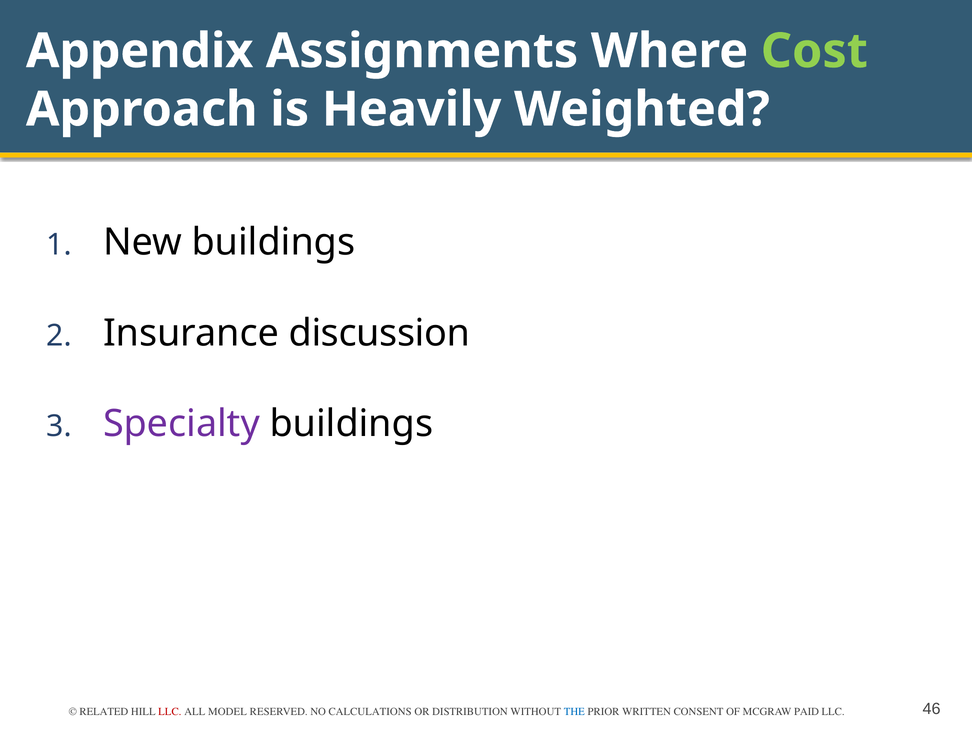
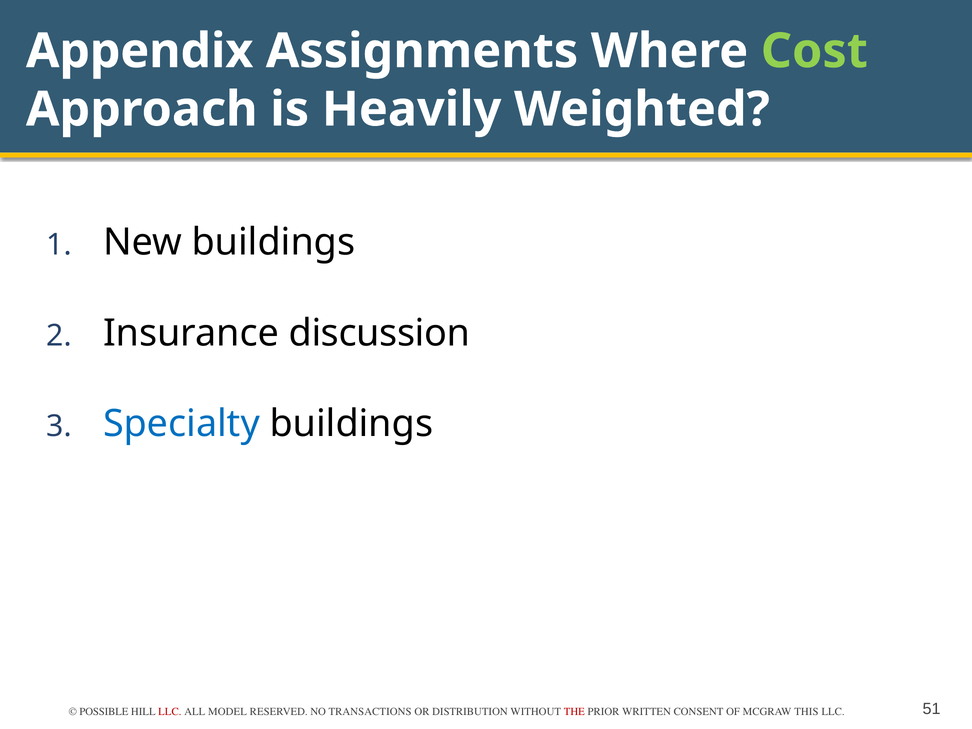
Specialty colour: purple -> blue
RELATED: RELATED -> POSSIBLE
CALCULATIONS: CALCULATIONS -> TRANSACTIONS
THE colour: blue -> red
PAID: PAID -> THIS
46: 46 -> 51
